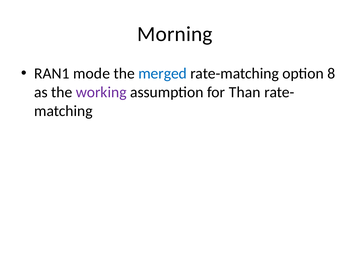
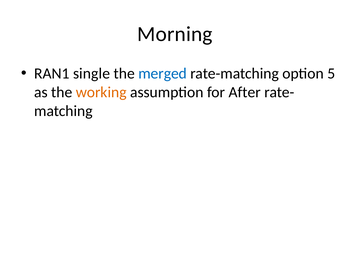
mode: mode -> single
8: 8 -> 5
working colour: purple -> orange
Than: Than -> After
